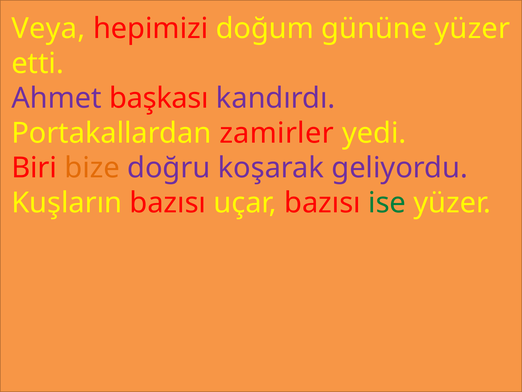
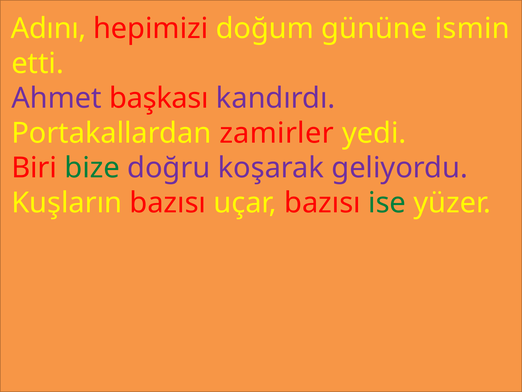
Veya: Veya -> Adını
gününe yüzer: yüzer -> ismin
bize colour: orange -> green
